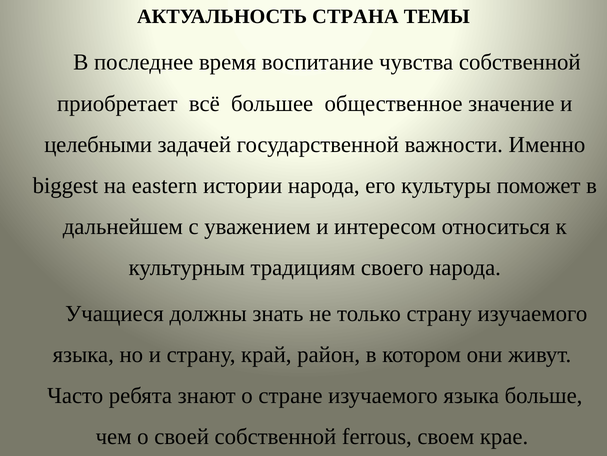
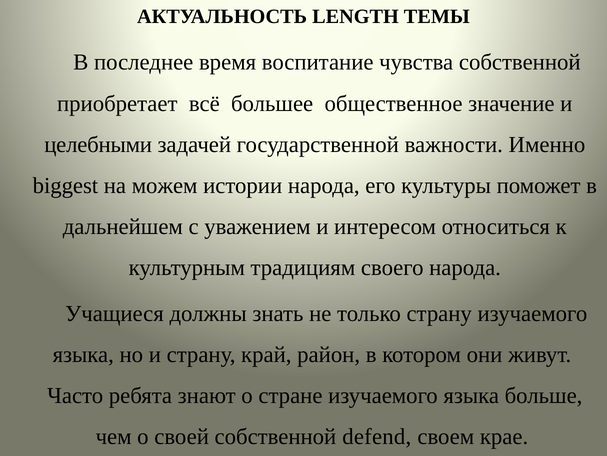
СТРАНА: СТРАНА -> LENGTH
eastern: eastern -> можем
ferrous: ferrous -> defend
